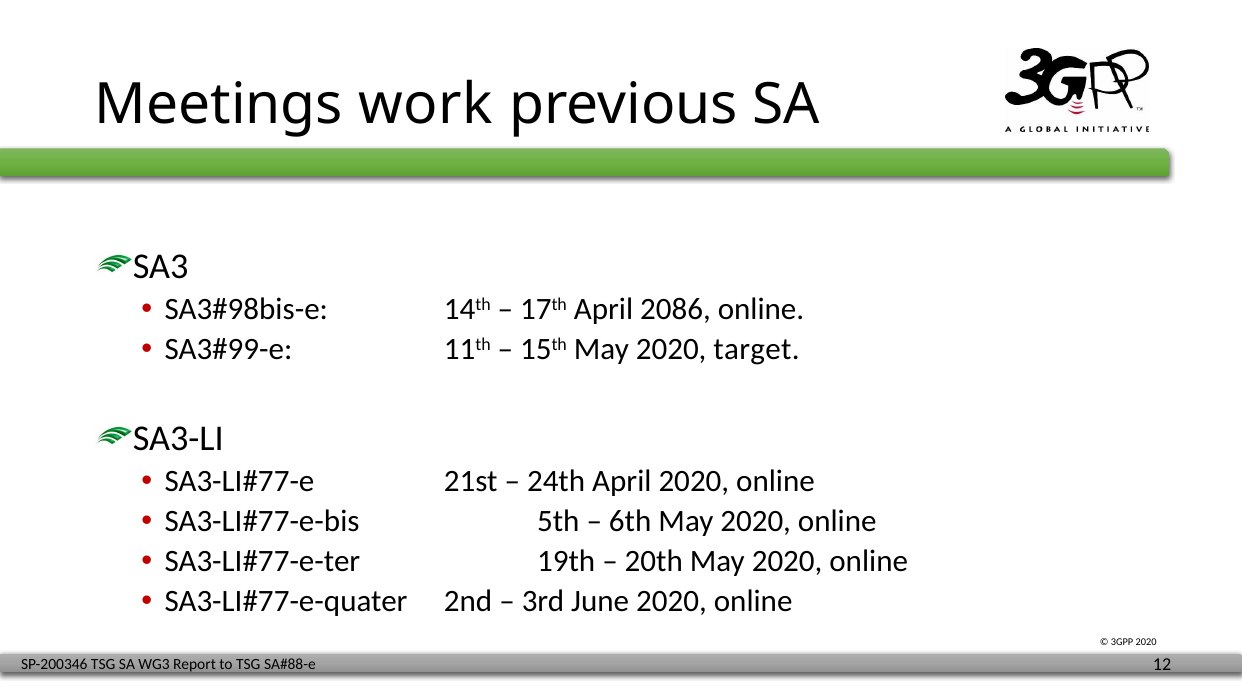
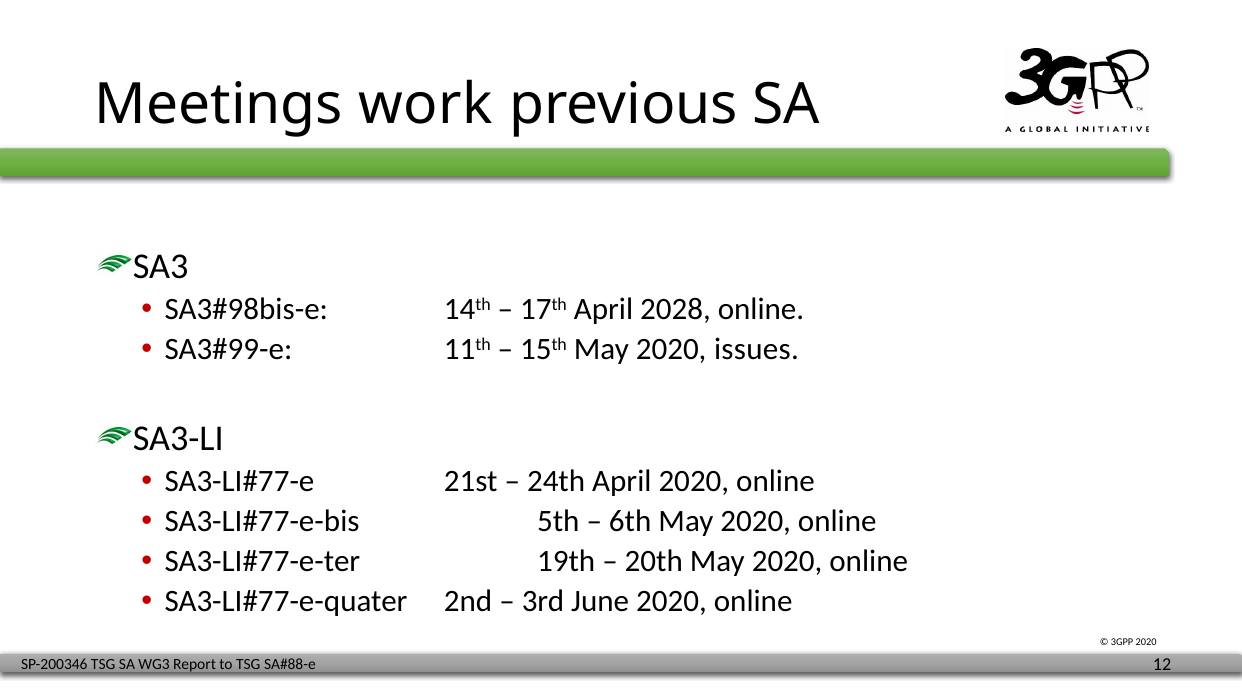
2086: 2086 -> 2028
target: target -> issues
